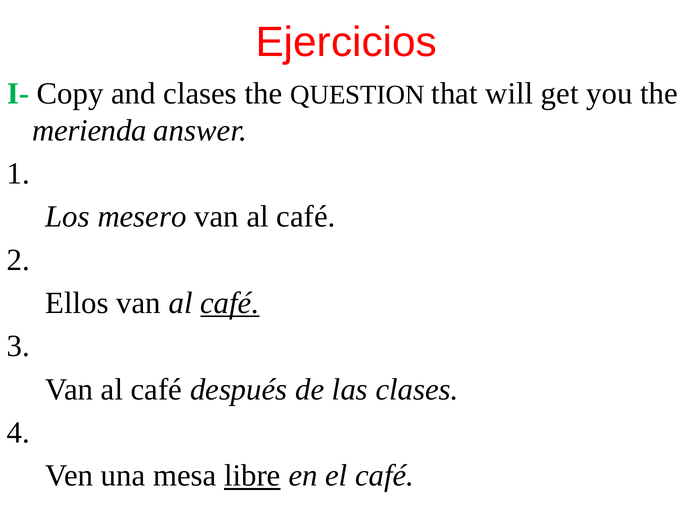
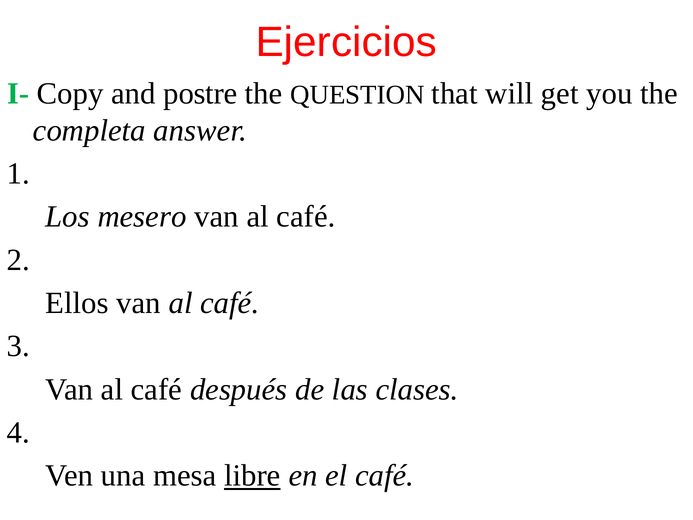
and clases: clases -> postre
merienda: merienda -> completa
café at (230, 303) underline: present -> none
